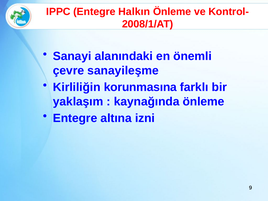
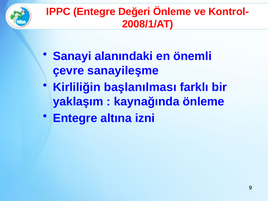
Halkın: Halkın -> Değeri
korunmasına: korunmasına -> başlanılması
